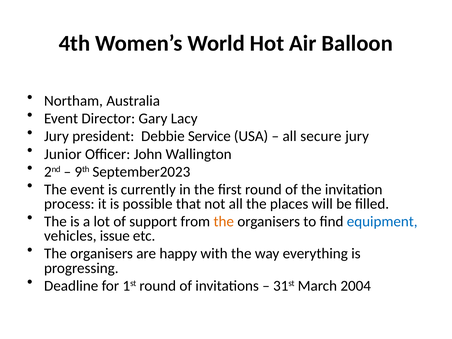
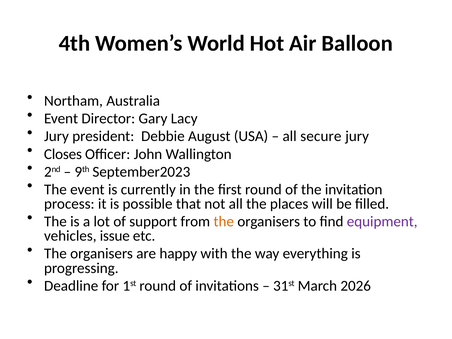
Service: Service -> August
Junior: Junior -> Closes
equipment colour: blue -> purple
2004: 2004 -> 2026
